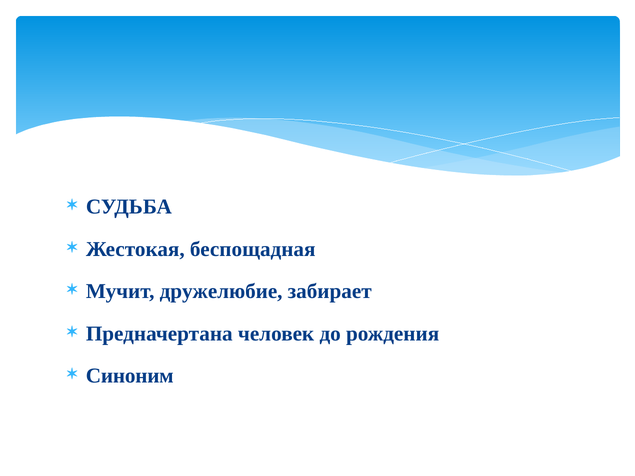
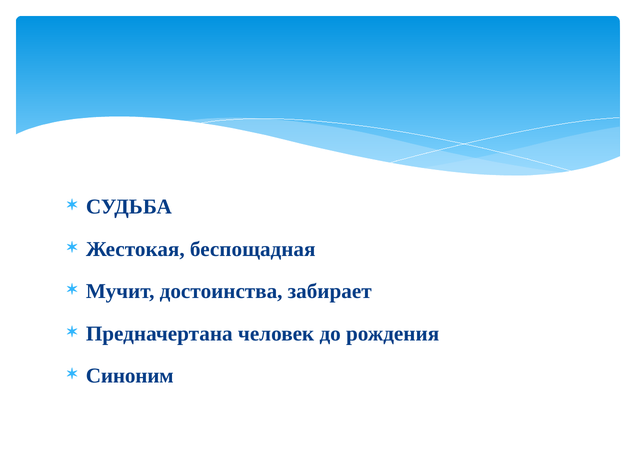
дружелюбие: дружелюбие -> достоинства
